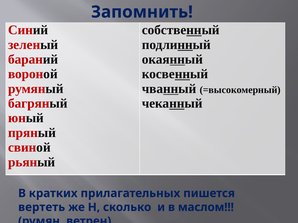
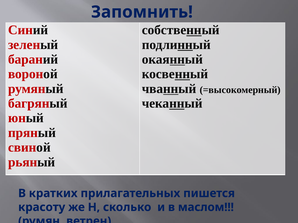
вертеть: вертеть -> красоту
